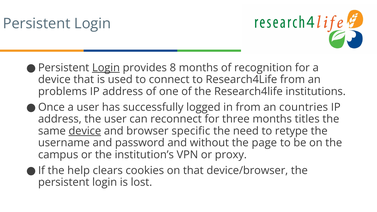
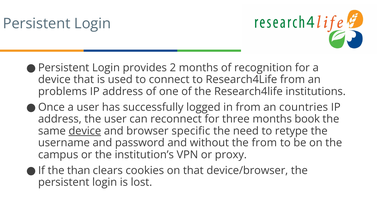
Login at (106, 68) underline: present -> none
8: 8 -> 2
titles: titles -> book
the page: page -> from
help: help -> than
